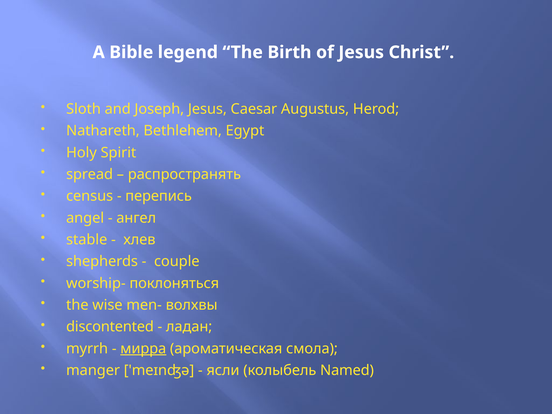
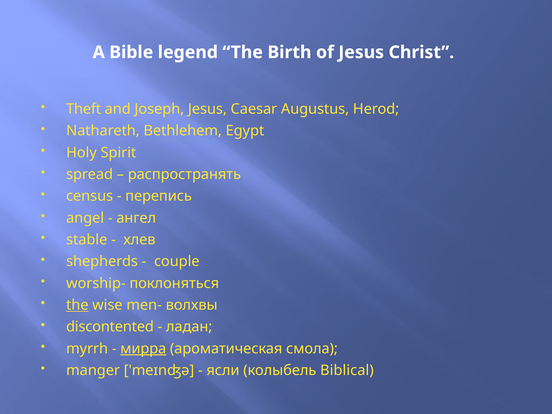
Sloth: Sloth -> Theft
the at (77, 305) underline: none -> present
Named: Named -> Biblical
